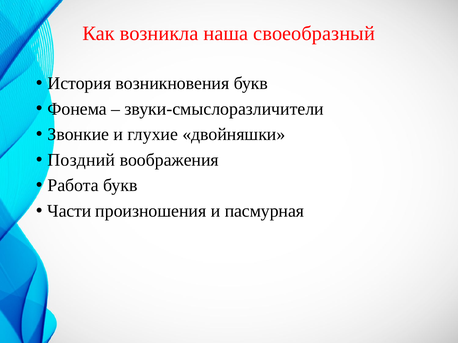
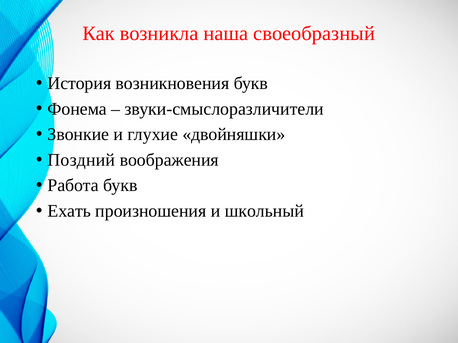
Части: Части -> Ехать
пасмурная: пасмурная -> школьный
